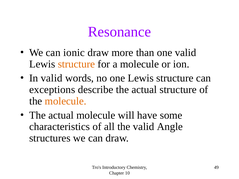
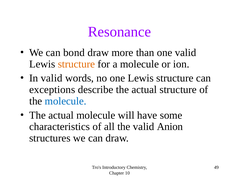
ionic: ionic -> bond
molecule at (66, 101) colour: orange -> blue
Angle: Angle -> Anion
